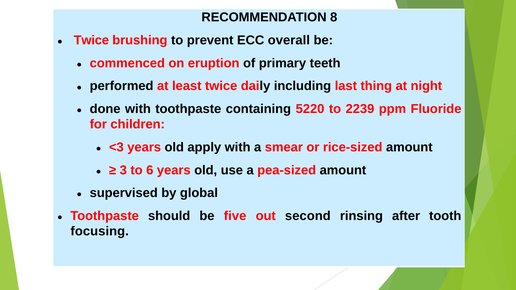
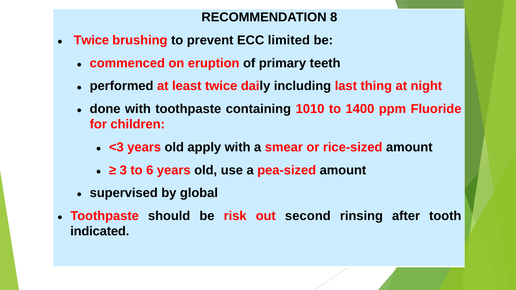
overall: overall -> limited
5220: 5220 -> 1010
2239: 2239 -> 1400
five: five -> risk
focusing: focusing -> indicated
